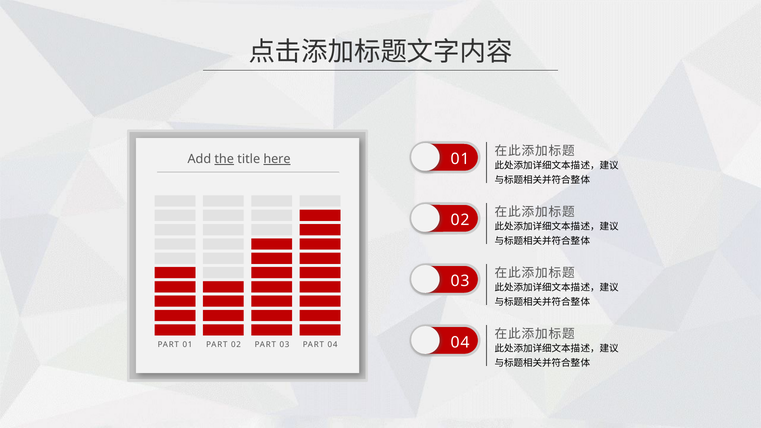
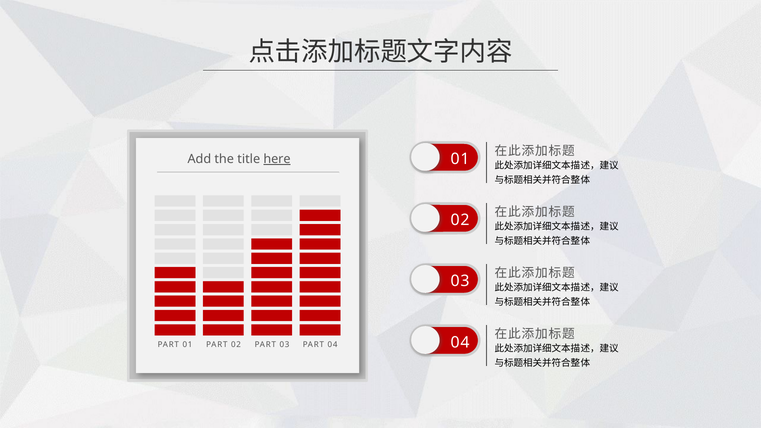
the underline: present -> none
